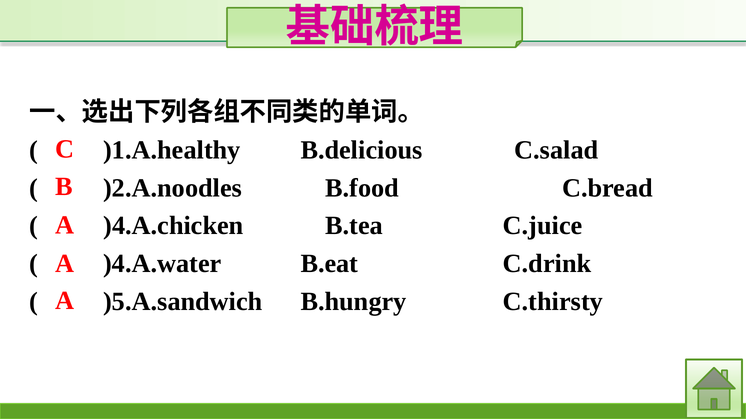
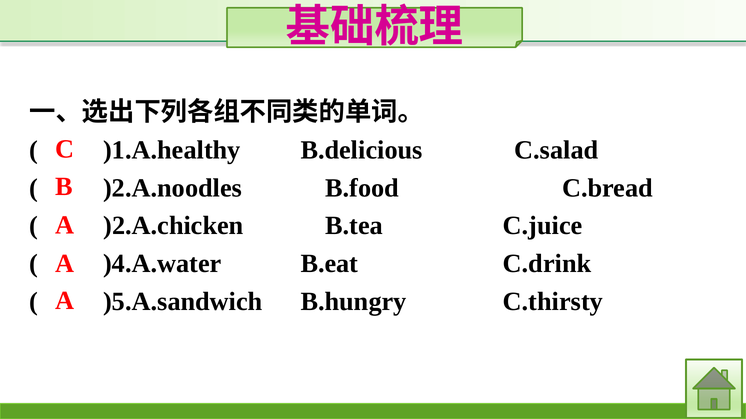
)4.A.chicken: )4.A.chicken -> )2.A.chicken
